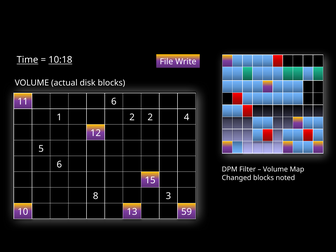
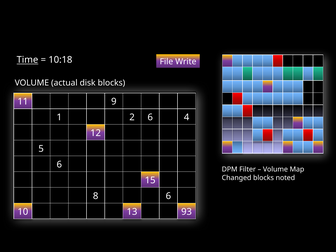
10:18 underline: present -> none
11 6: 6 -> 9
2 2: 2 -> 6
8 3: 3 -> 6
59: 59 -> 93
